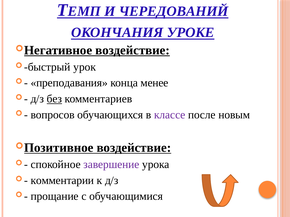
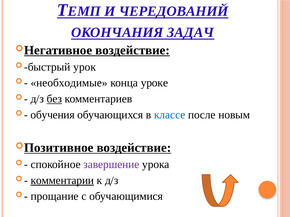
УРОКЕ: УРОКЕ -> ЗАДАЧ
преподавания: преподавания -> необходимые
менее: менее -> уроке
вопросов: вопросов -> обучения
классе colour: purple -> blue
комментарии underline: none -> present
